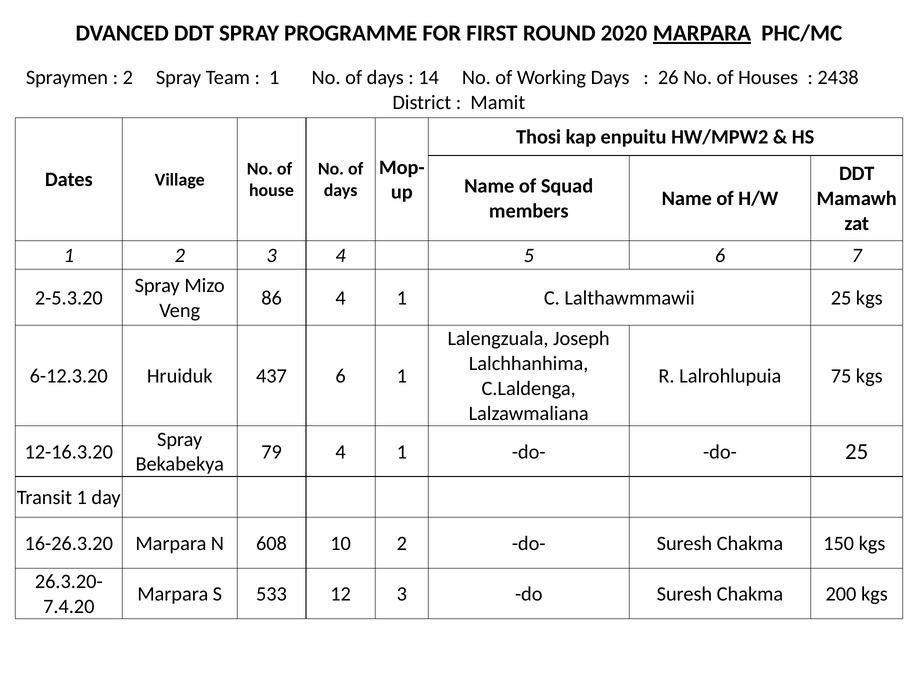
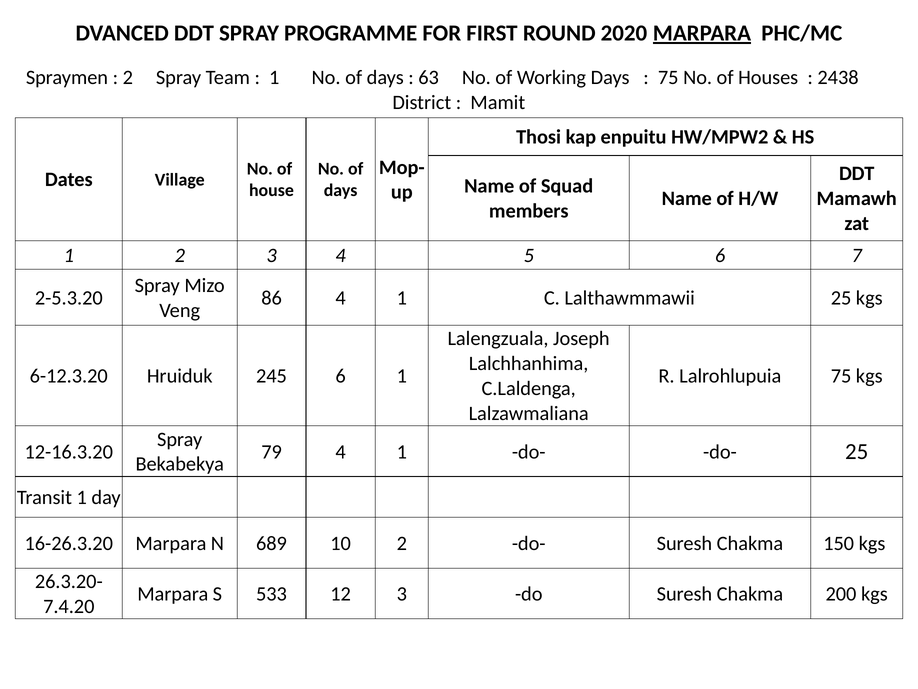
14: 14 -> 63
26 at (668, 77): 26 -> 75
437: 437 -> 245
608: 608 -> 689
